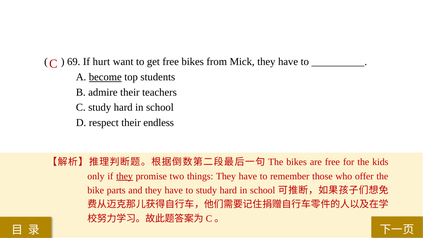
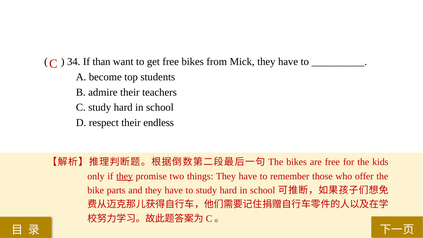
69: 69 -> 34
hurt: hurt -> than
become underline: present -> none
